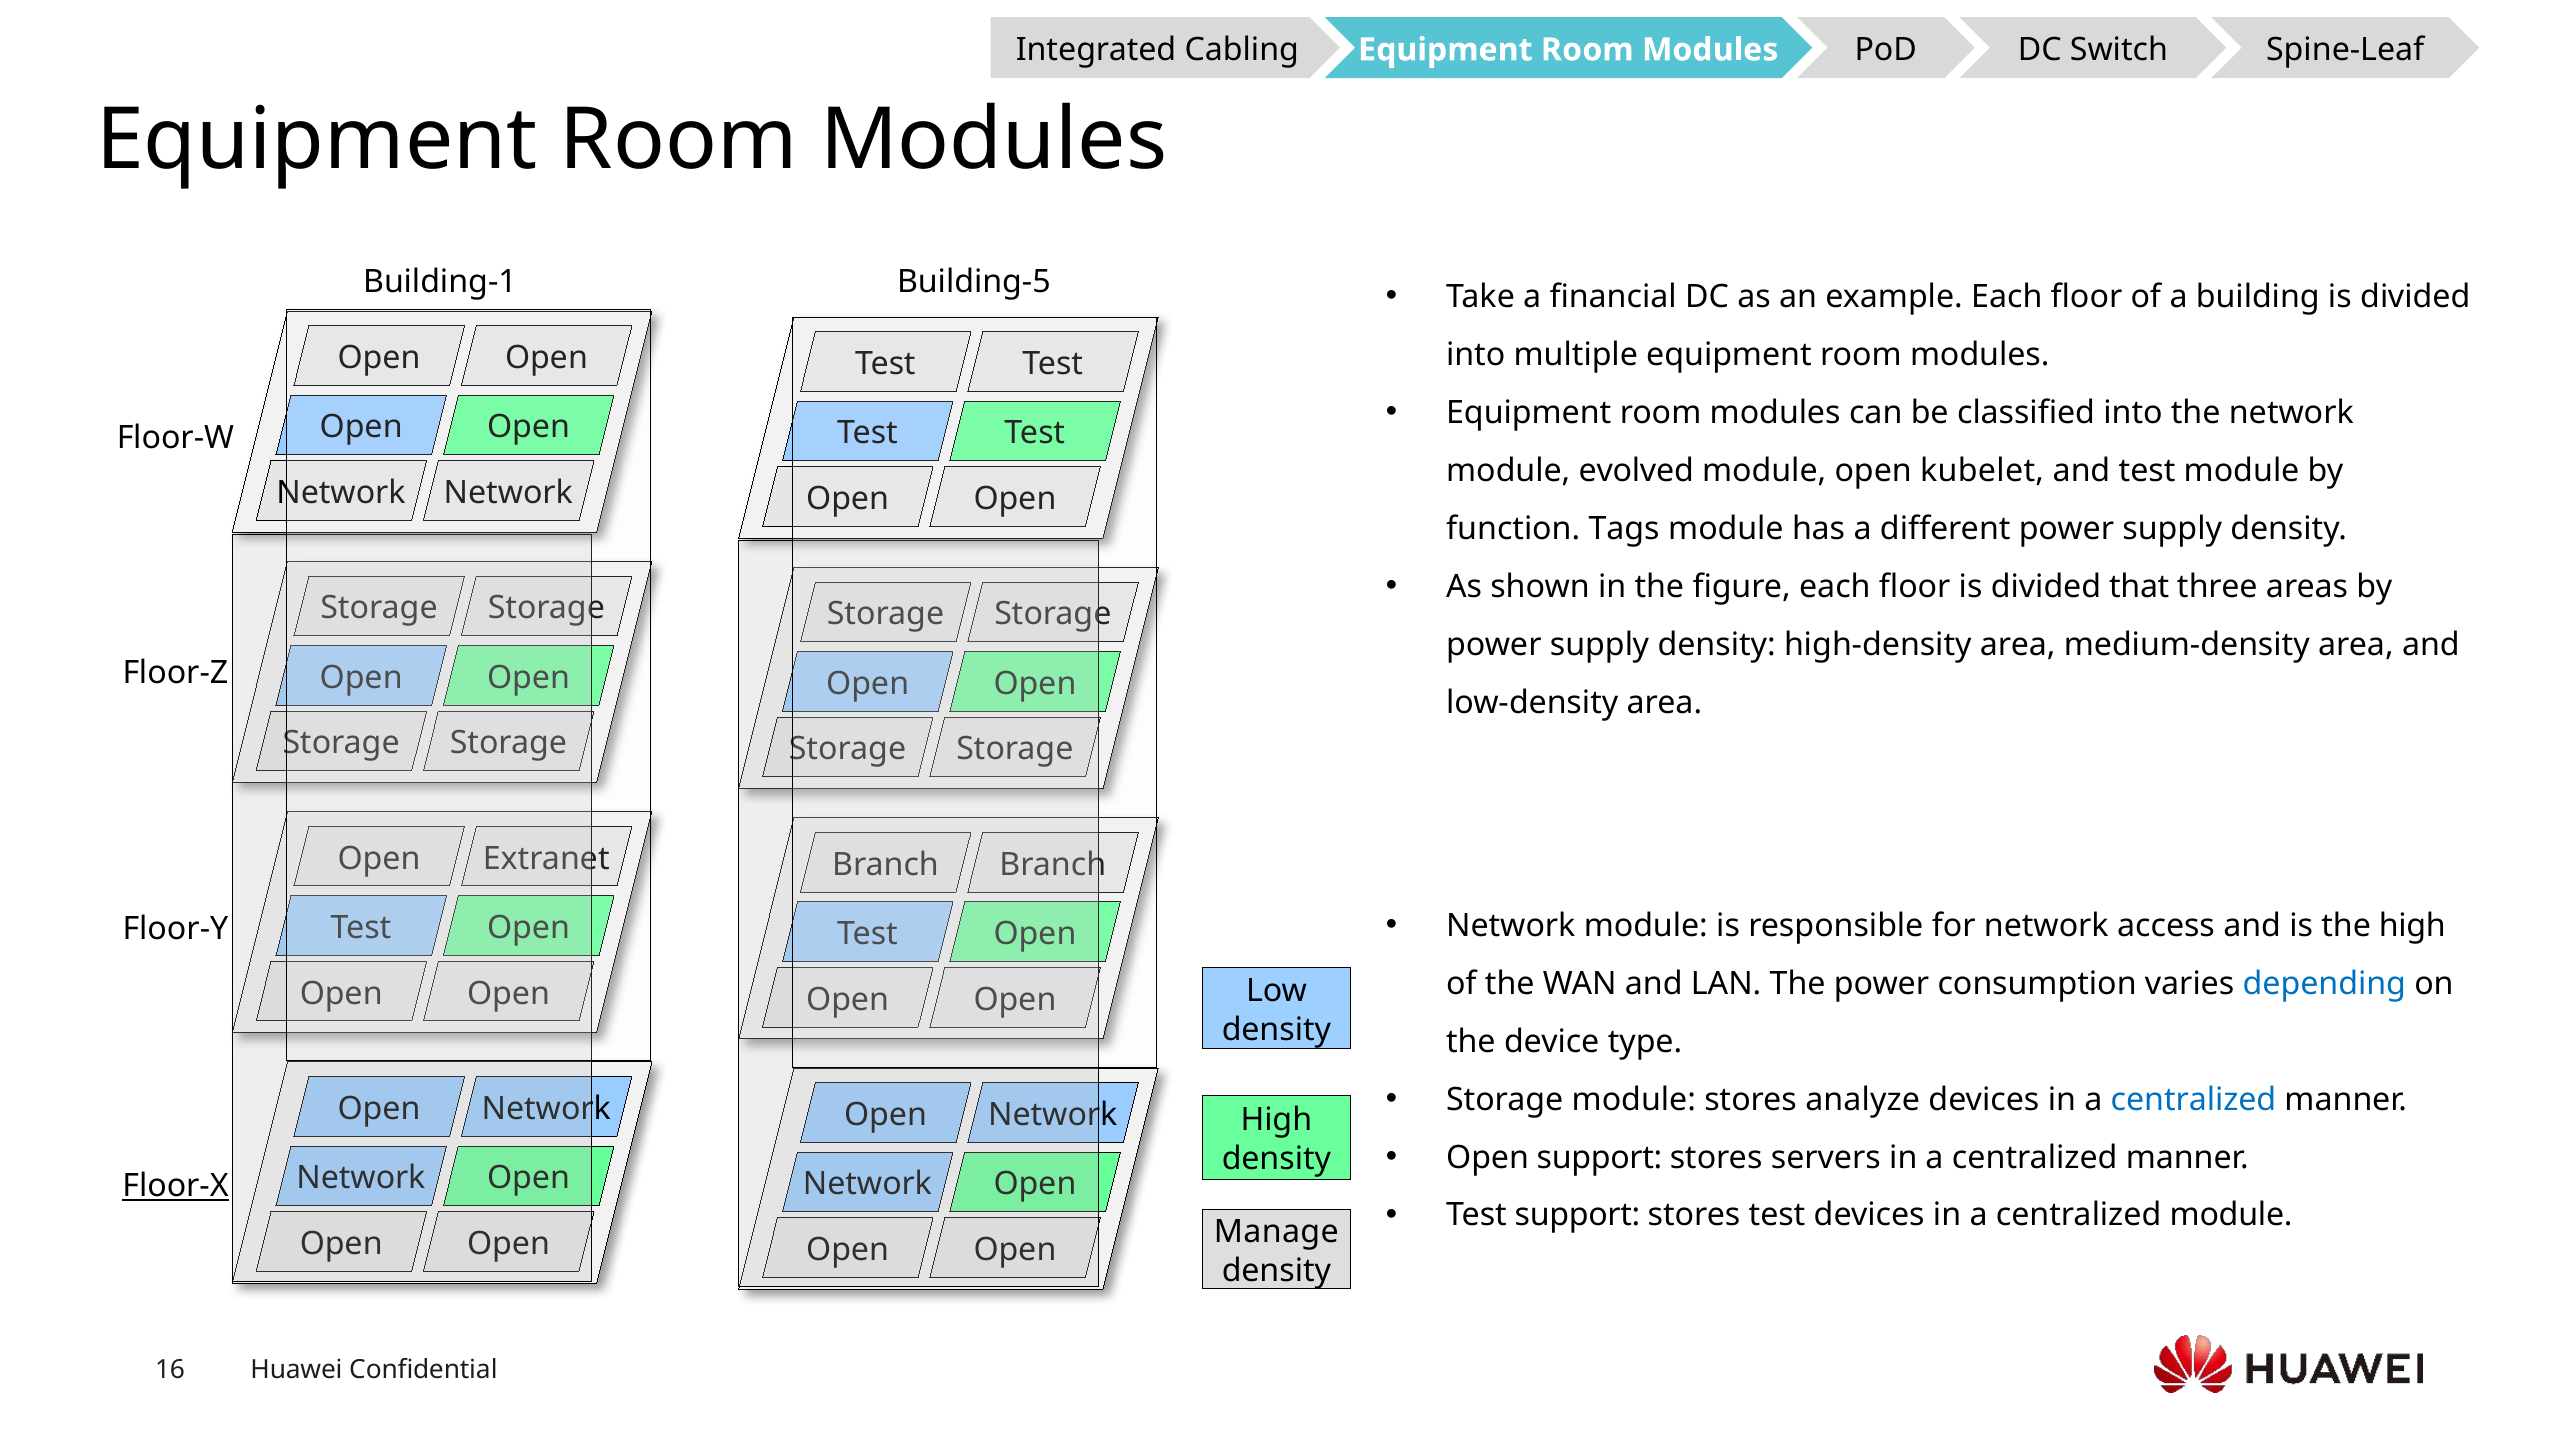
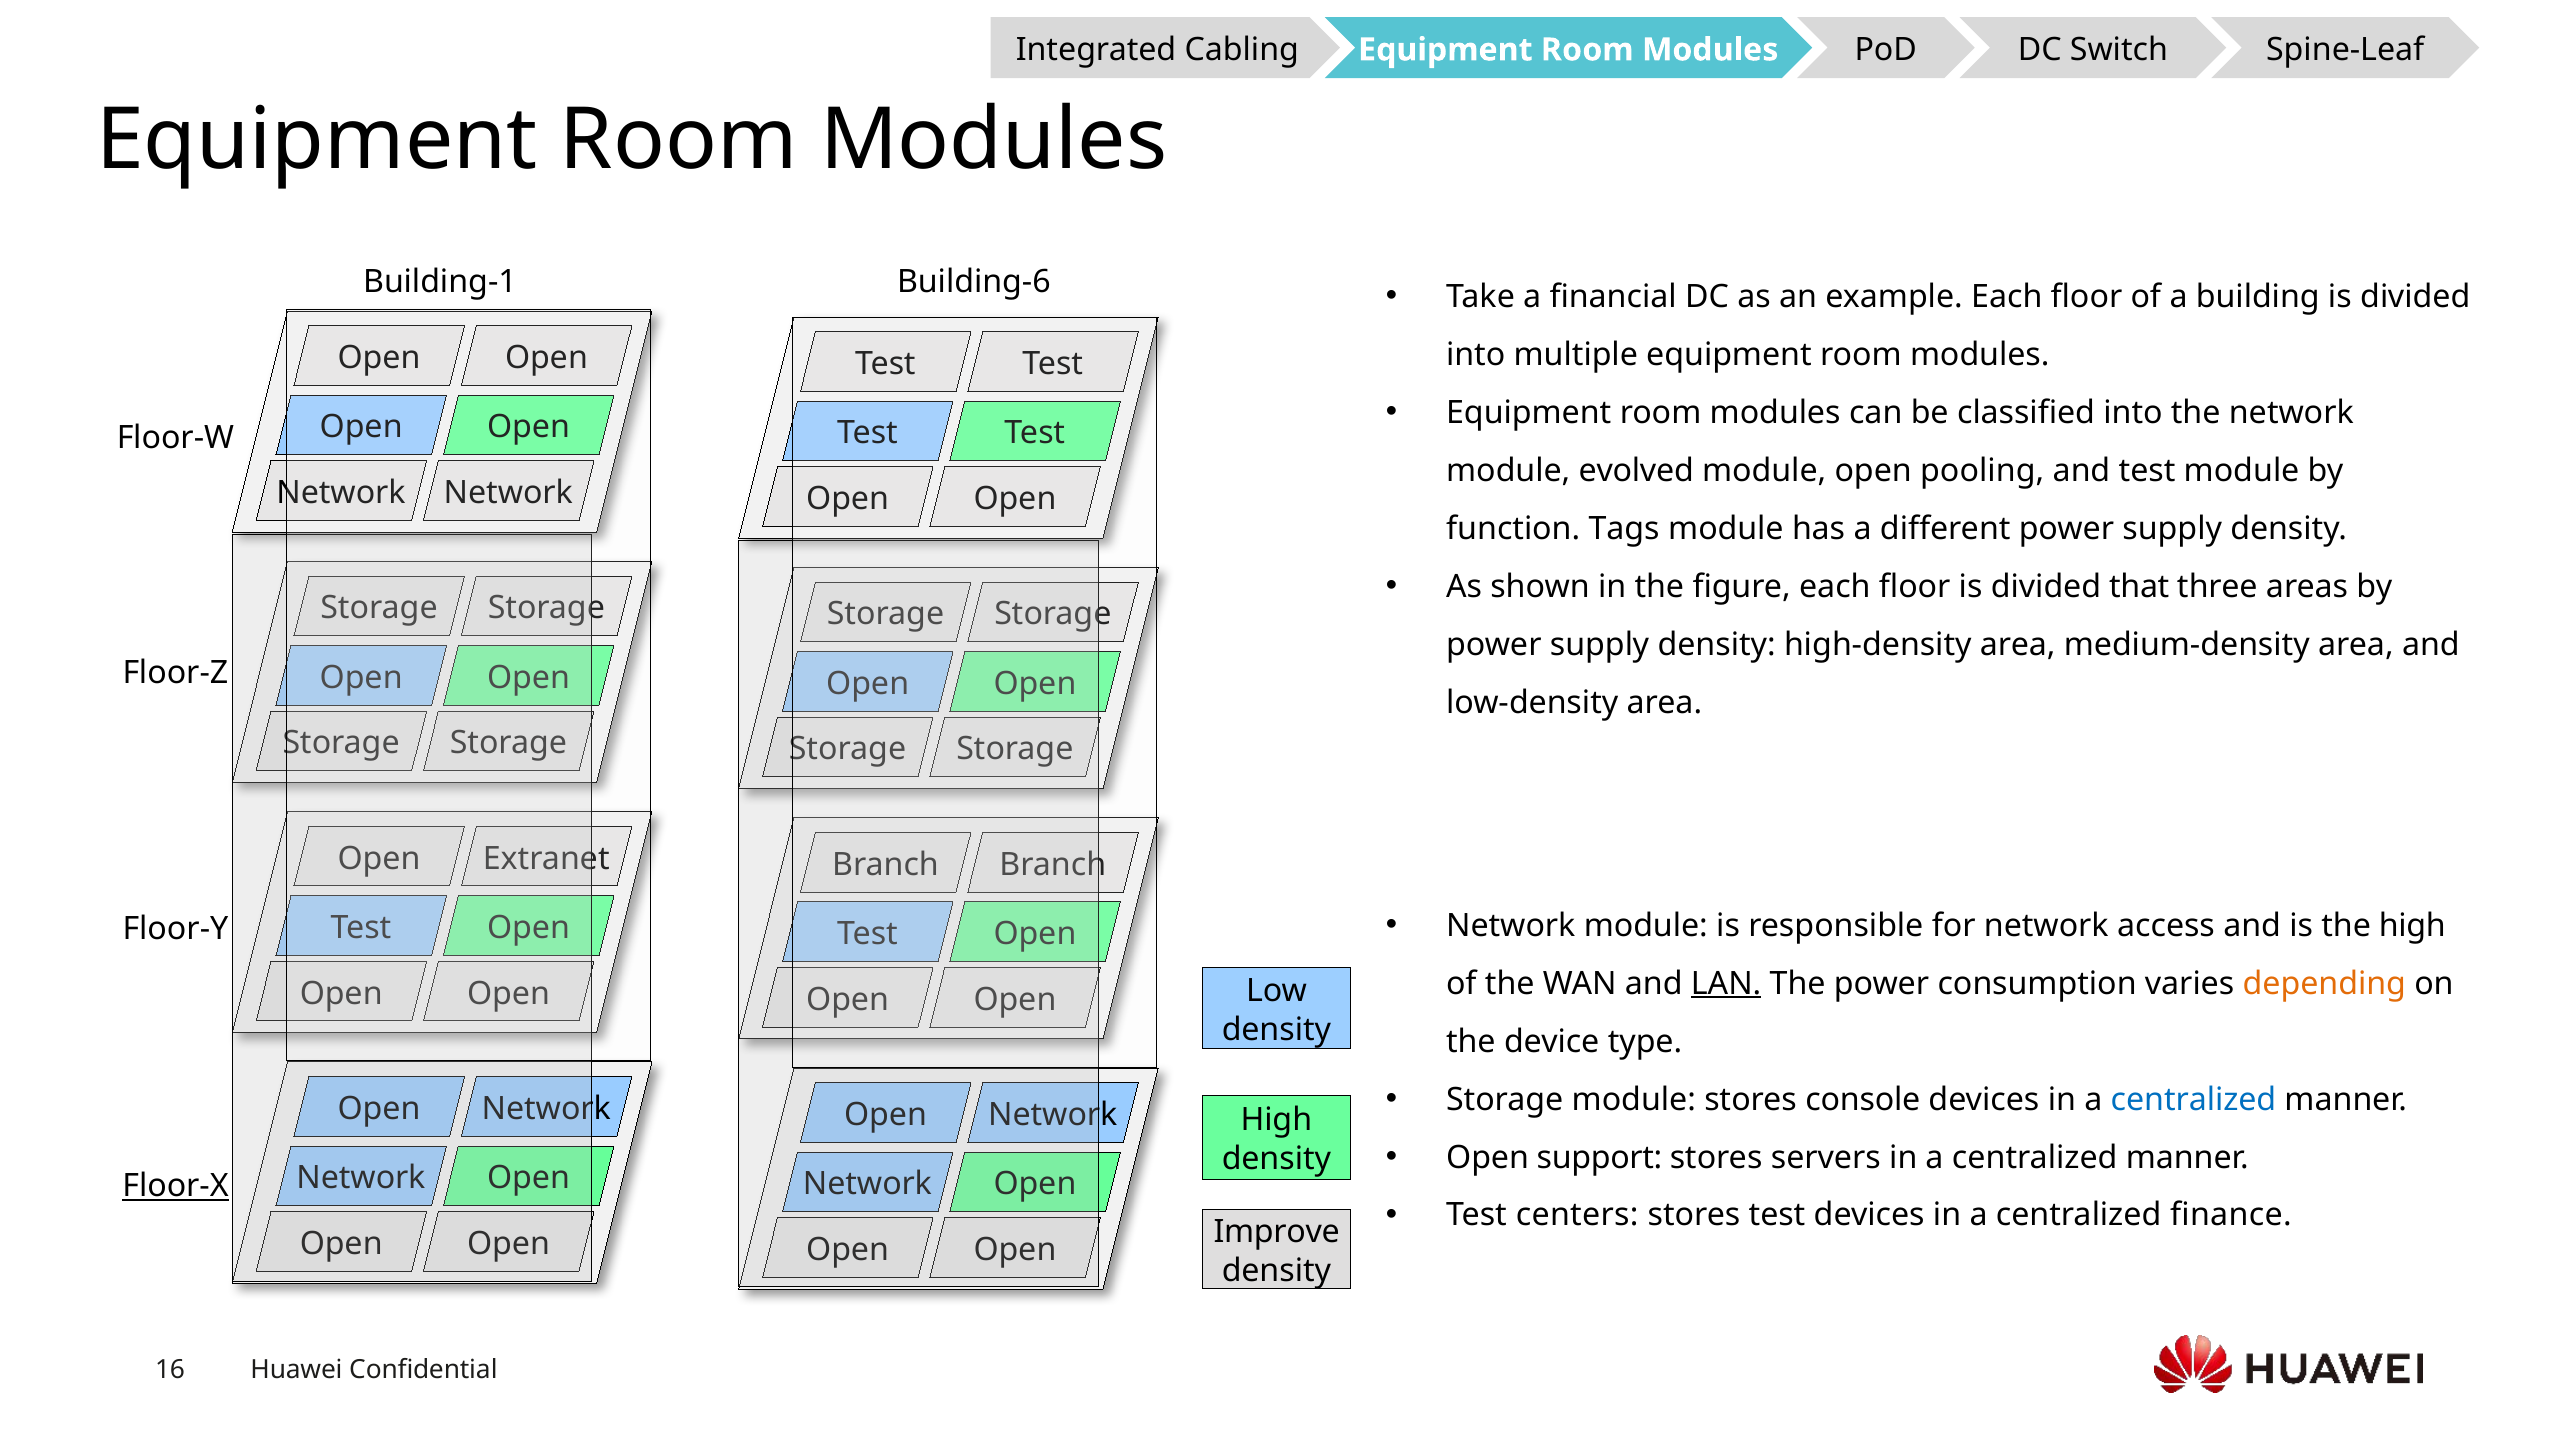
Building-5: Building-5 -> Building-6
kubelet: kubelet -> pooling
LAN underline: none -> present
depending colour: blue -> orange
analyze: analyze -> console
Test support: support -> centers
centralized module: module -> finance
Manage: Manage -> Improve
